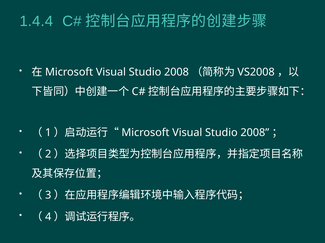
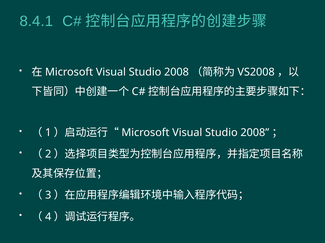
1.4.4: 1.4.4 -> 8.4.1
